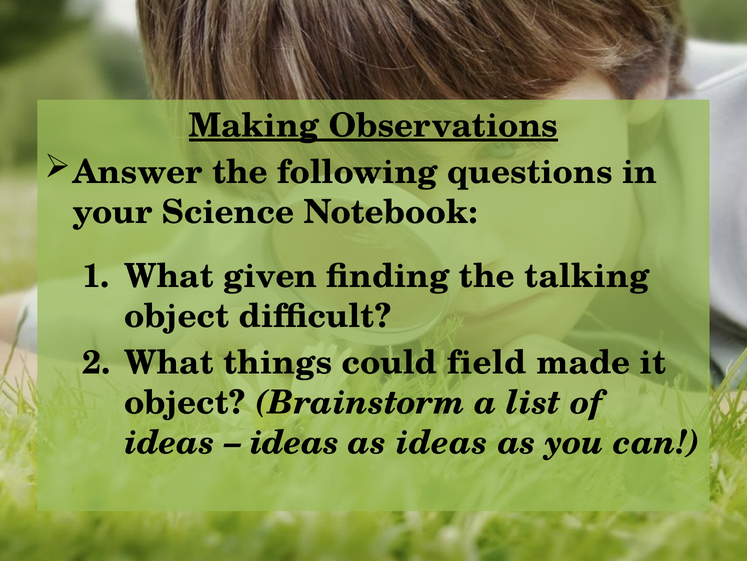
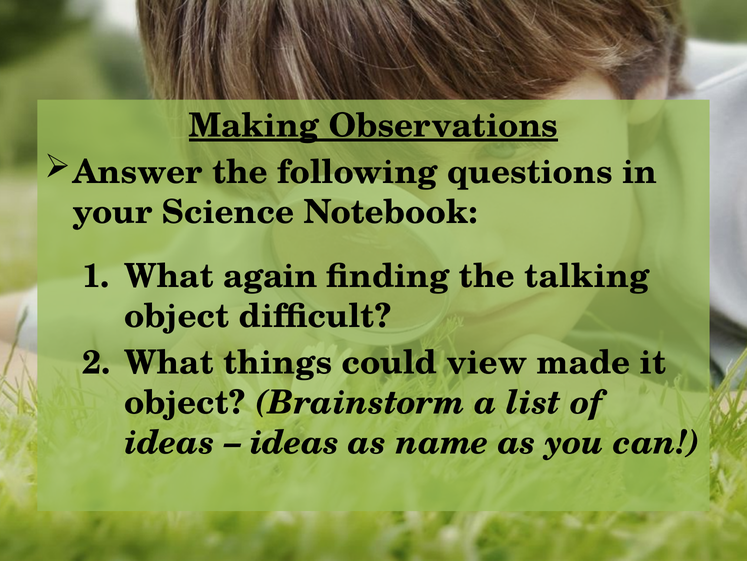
given: given -> again
field: field -> view
as ideas: ideas -> name
